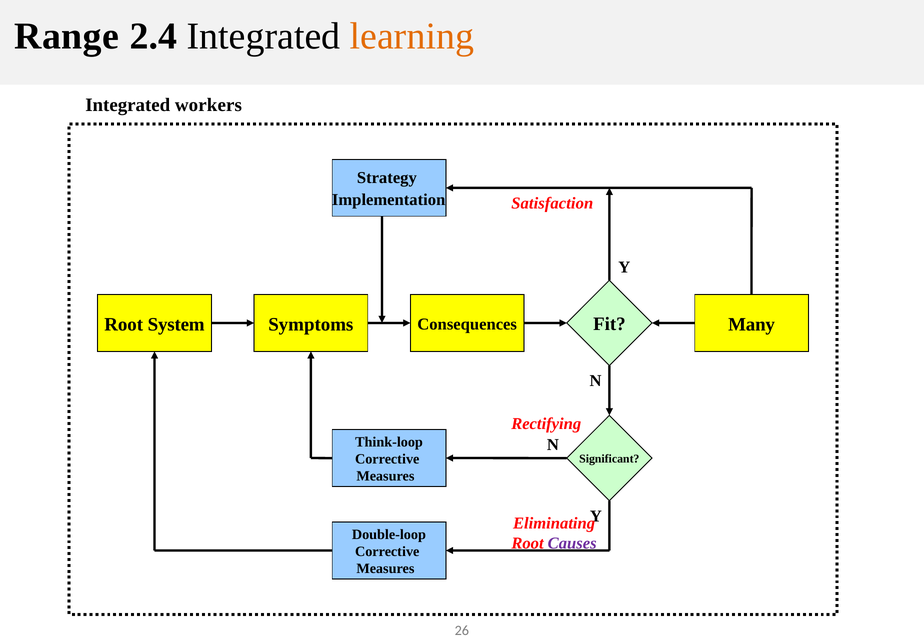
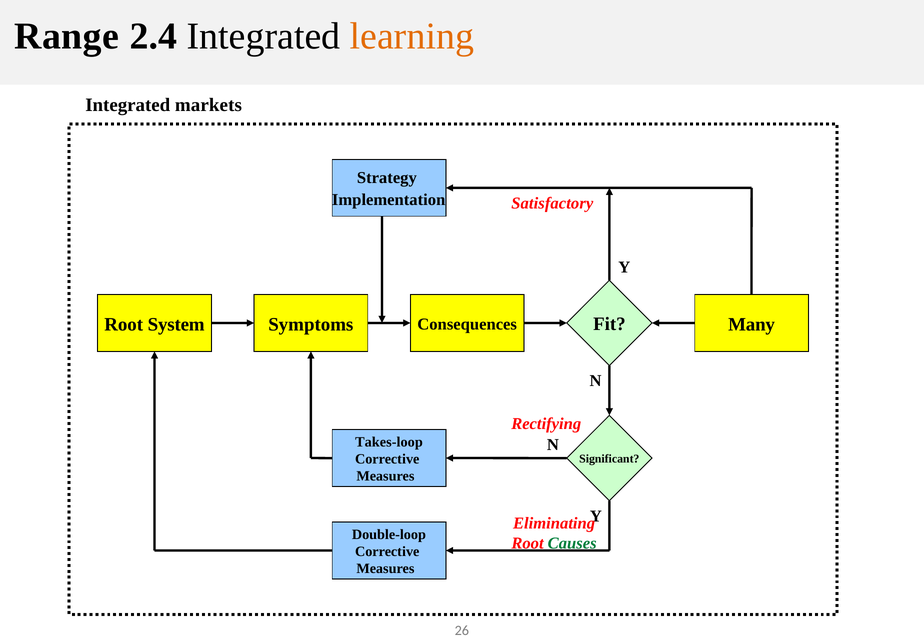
workers: workers -> markets
Satisfaction: Satisfaction -> Satisfactory
Think-loop: Think-loop -> Takes-loop
Causes colour: purple -> green
